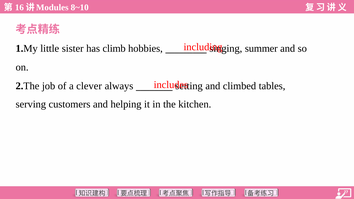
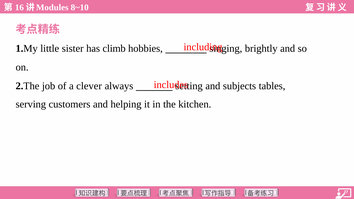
summer: summer -> brightly
climbed: climbed -> subjects
